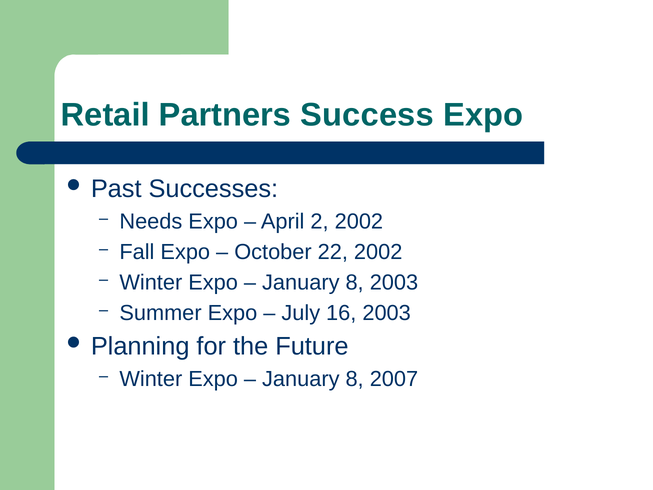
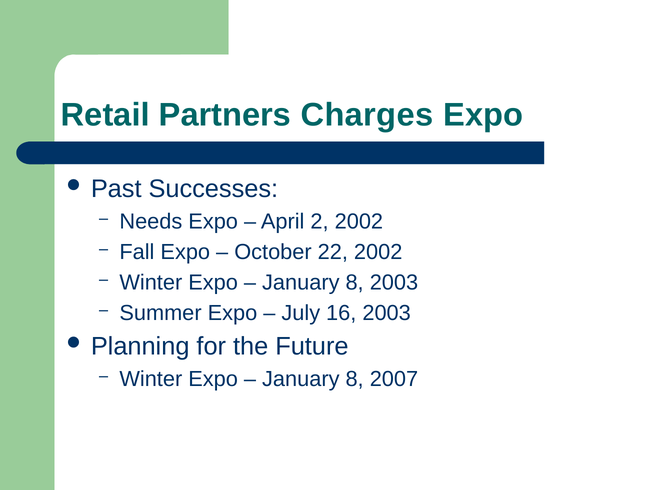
Success: Success -> Charges
